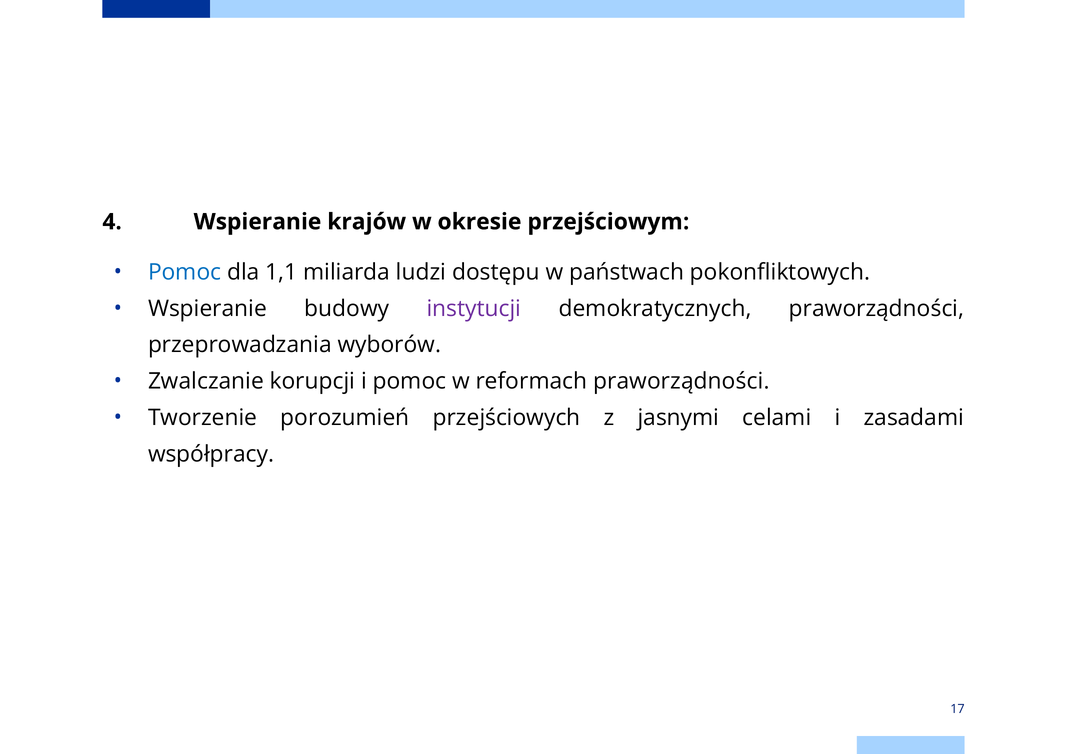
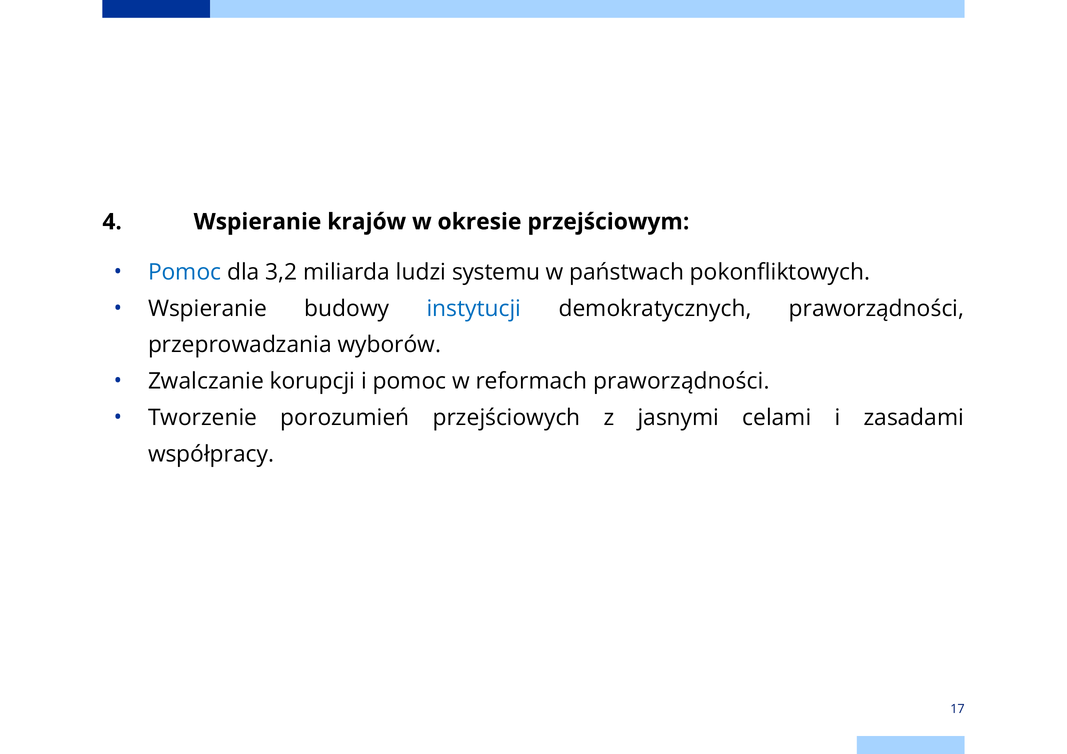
1,1: 1,1 -> 3,2
dostępu: dostępu -> systemu
instytucji colour: purple -> blue
